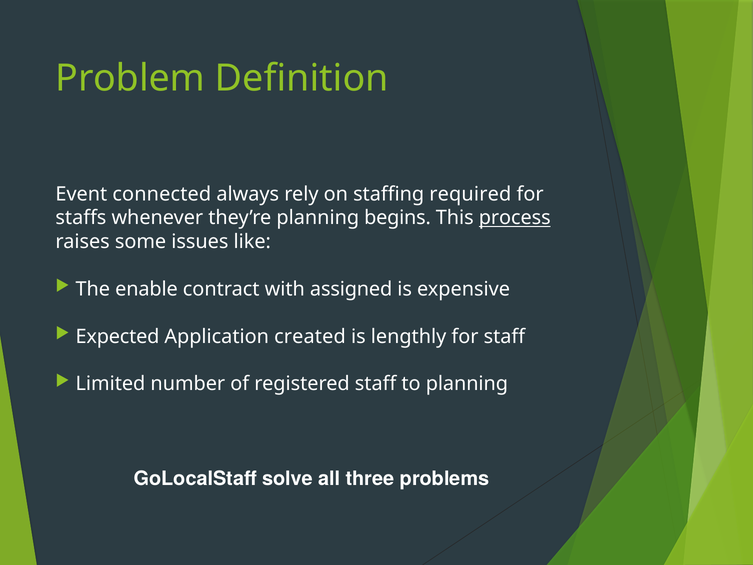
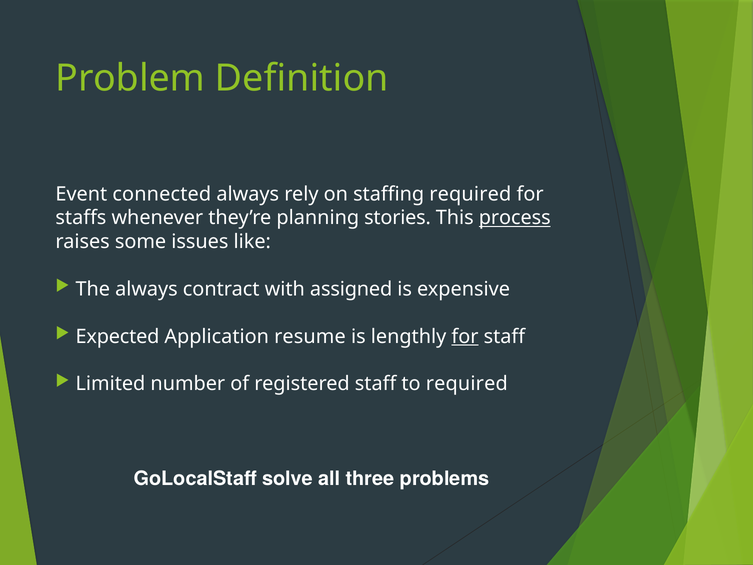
begins: begins -> stories
The enable: enable -> always
created: created -> resume
for at (465, 336) underline: none -> present
to planning: planning -> required
